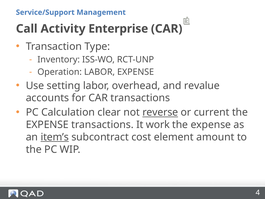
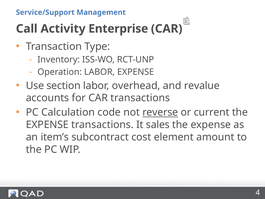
setting: setting -> section
clear: clear -> code
work: work -> sales
item’s underline: present -> none
